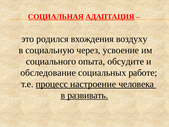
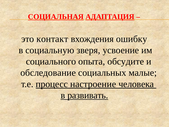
родился: родился -> контакт
воздуху: воздуху -> ошибку
через: через -> зверя
работе: работе -> малые
